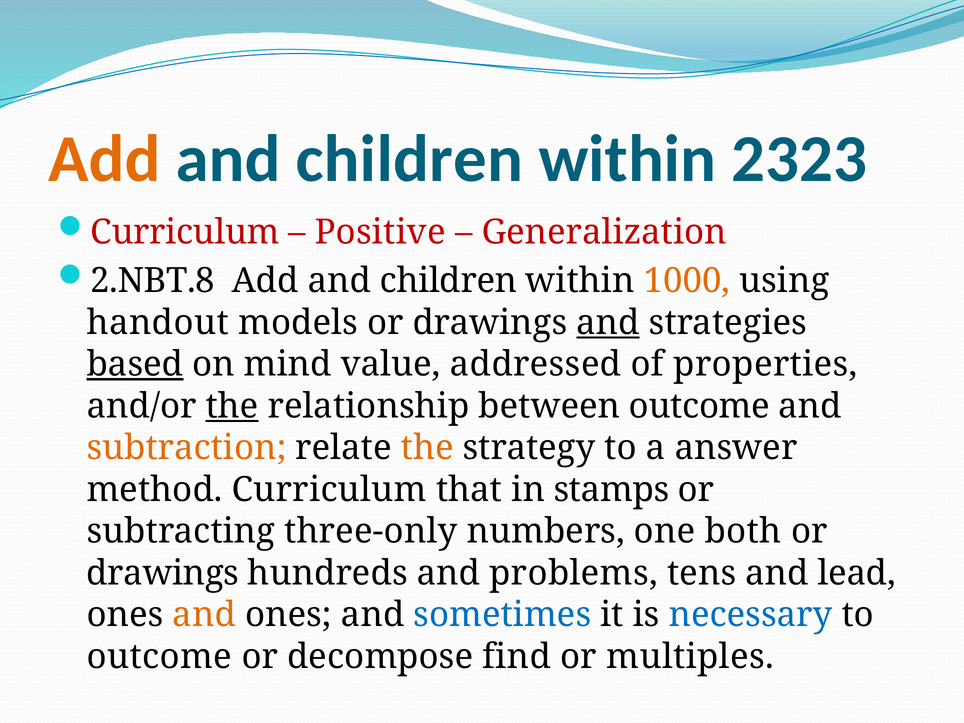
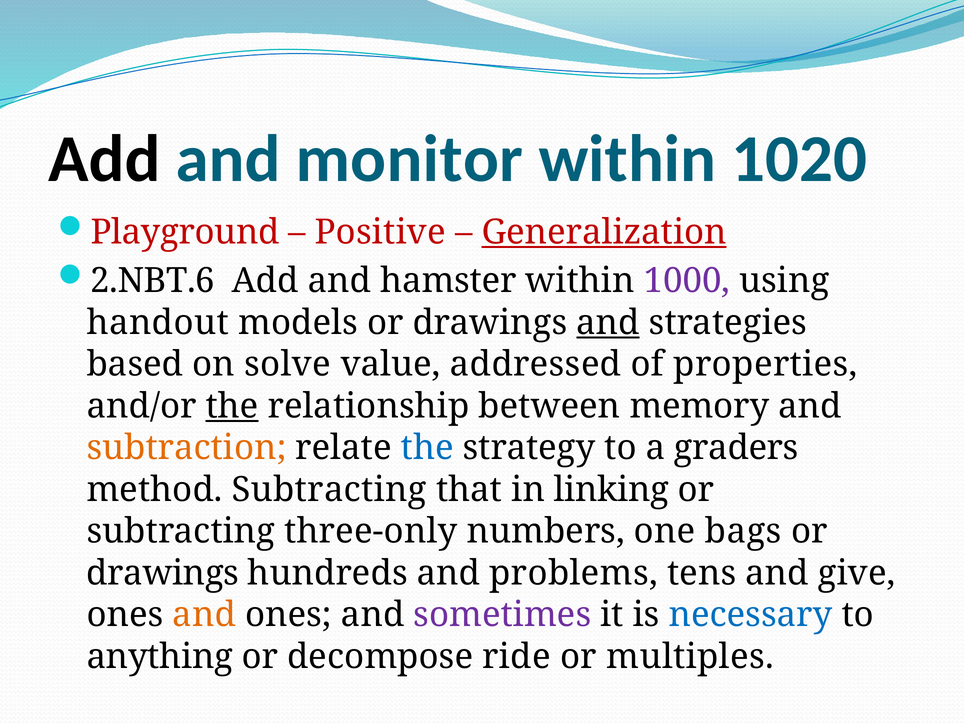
Add at (104, 159) colour: orange -> black
children at (409, 159): children -> monitor
2323: 2323 -> 1020
Curriculum at (185, 232): Curriculum -> Playground
Generalization underline: none -> present
2.NBT.8: 2.NBT.8 -> 2.NBT.6
children at (449, 281): children -> hamster
1000 colour: orange -> purple
based underline: present -> none
mind: mind -> solve
between outcome: outcome -> memory
the at (427, 448) colour: orange -> blue
answer: answer -> graders
method Curriculum: Curriculum -> Subtracting
stamps: stamps -> linking
both: both -> bags
lead: lead -> give
sometimes colour: blue -> purple
outcome at (159, 657): outcome -> anything
find: find -> ride
